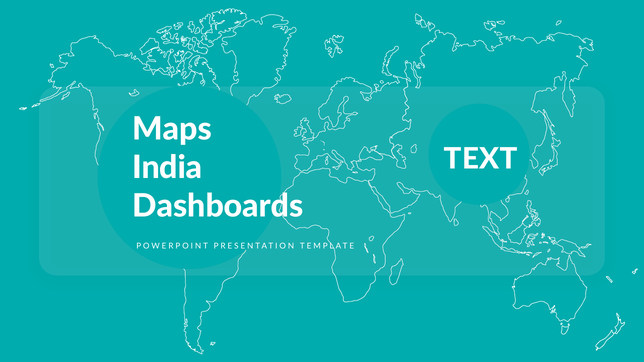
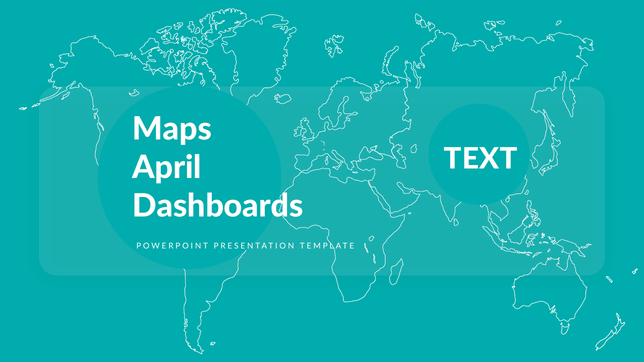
India: India -> April
